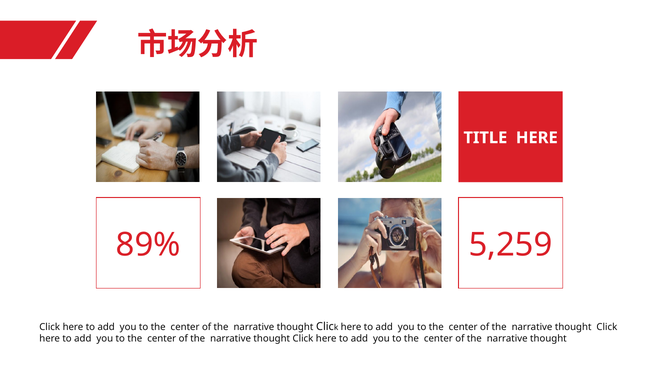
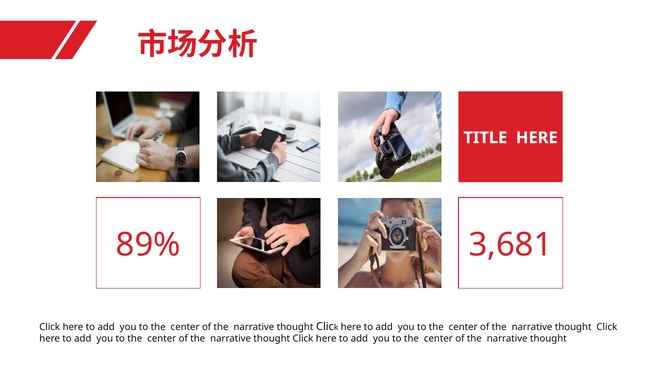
5,259: 5,259 -> 3,681
